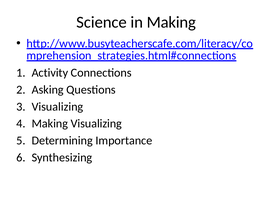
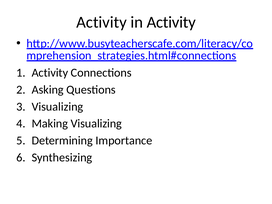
Science at (102, 22): Science -> Activity
in Making: Making -> Activity
